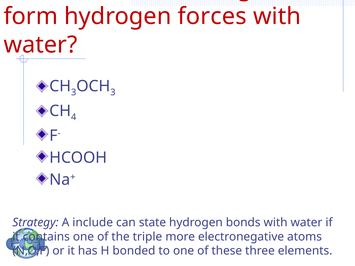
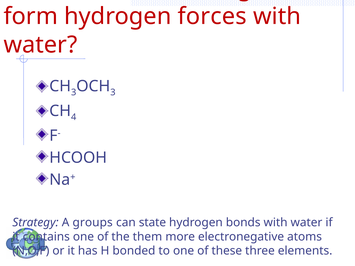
include: include -> groups
triple: triple -> them
